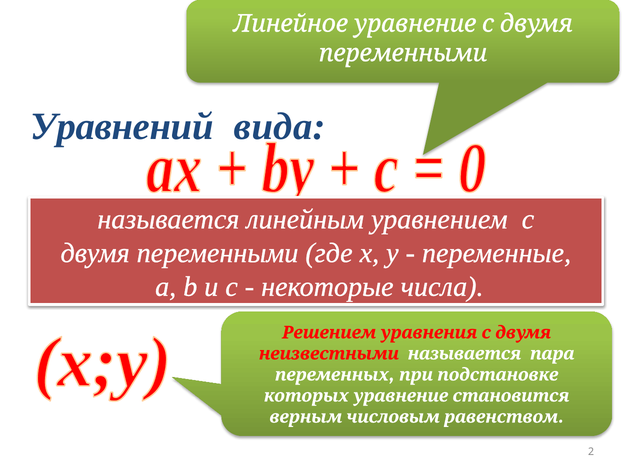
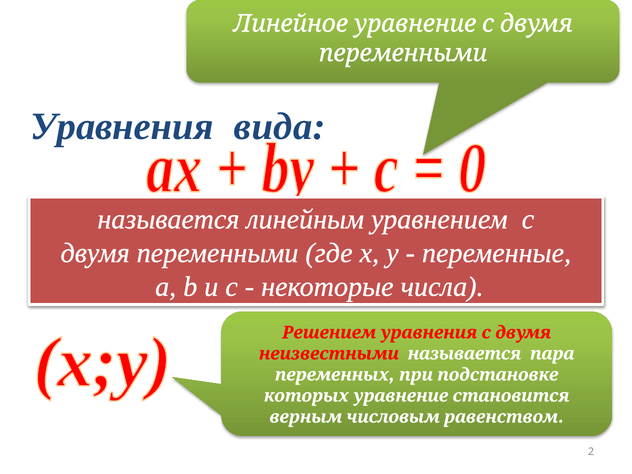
Уравнений at (122, 127): Уравнений -> Уравнения
